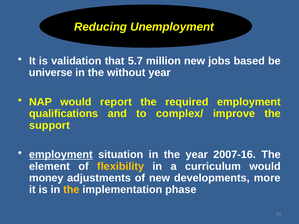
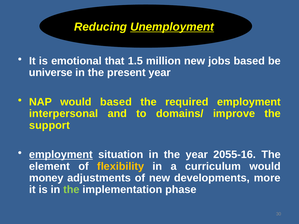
Unemployment underline: none -> present
validation: validation -> emotional
5.7: 5.7 -> 1.5
without: without -> present
would report: report -> based
qualifications: qualifications -> interpersonal
complex/: complex/ -> domains/
2007-16: 2007-16 -> 2055-16
the at (71, 190) colour: yellow -> light green
